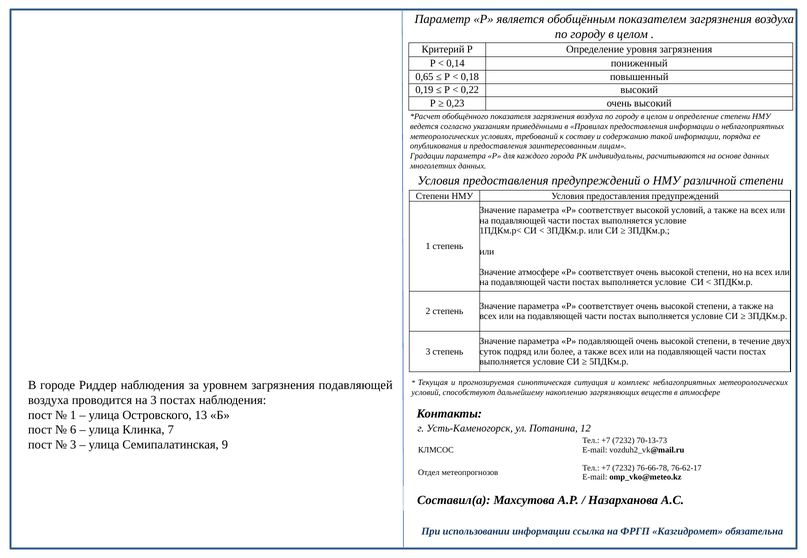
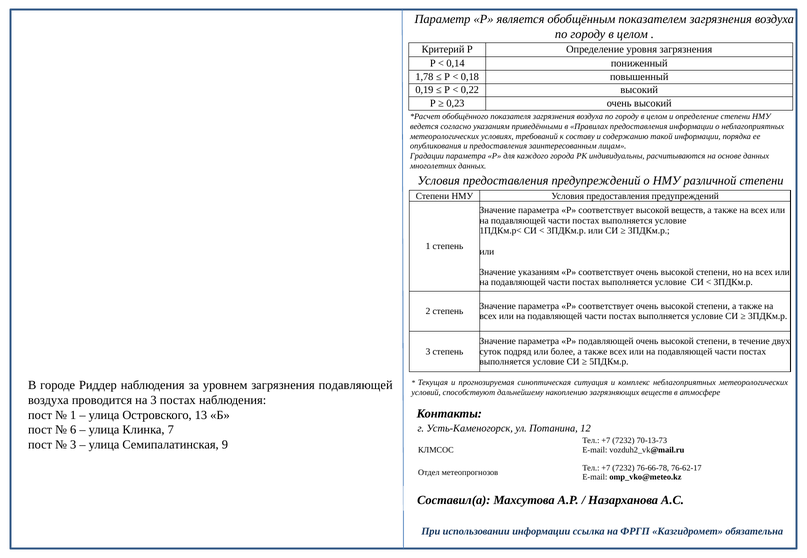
0,65: 0,65 -> 1,78
высокой условий: условий -> веществ
Значение атмосфере: атмосфере -> указаниям
